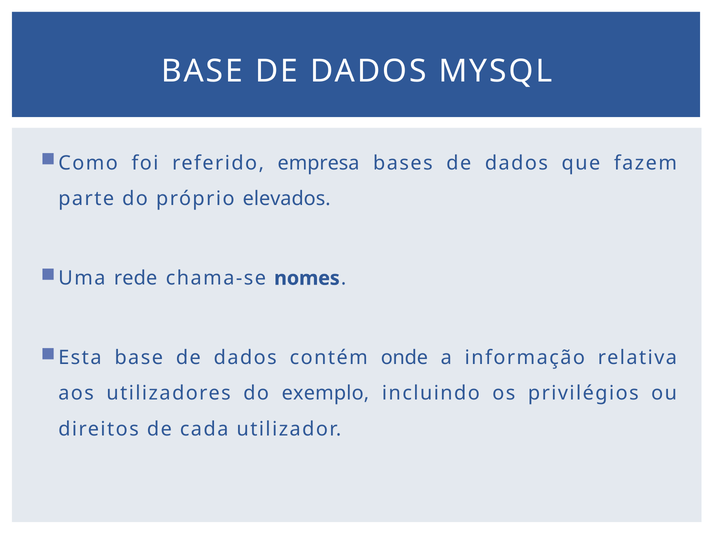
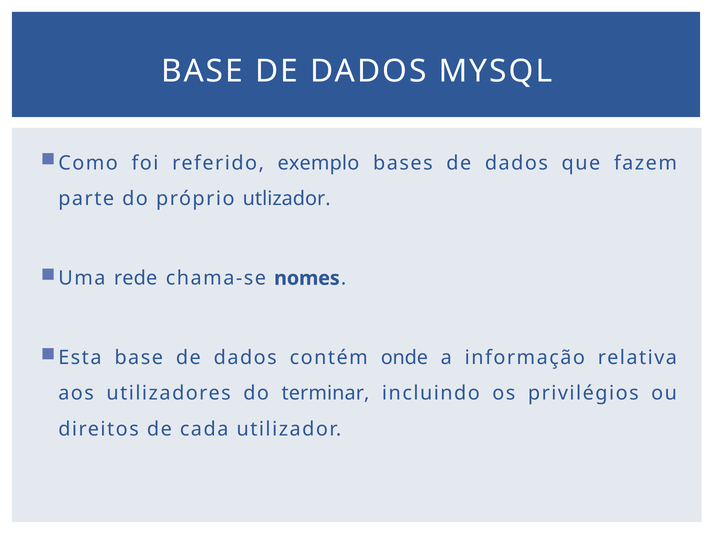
empresa: empresa -> exemplo
elevados: elevados -> utlizador
exemplo: exemplo -> terminar
